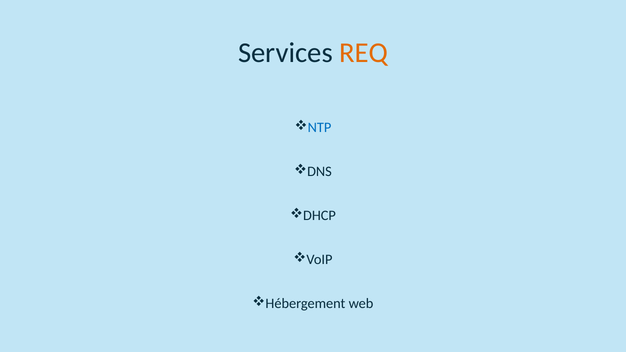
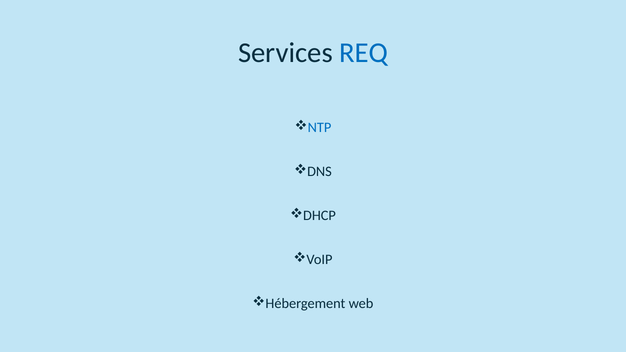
REQ colour: orange -> blue
